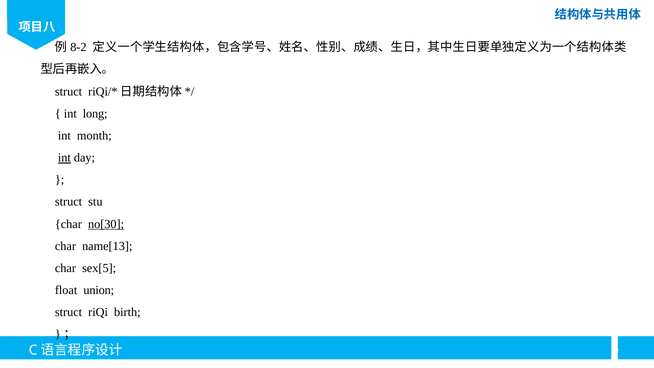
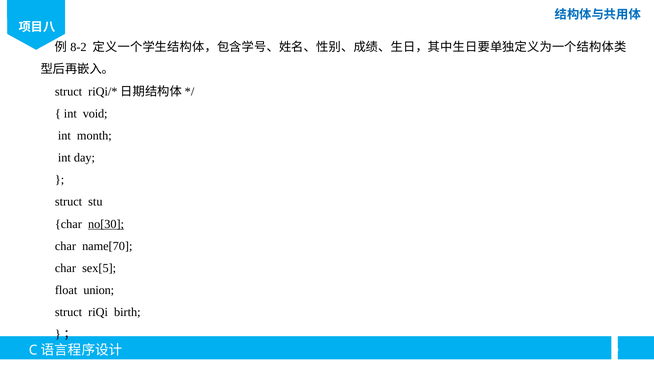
long: long -> void
int at (64, 158) underline: present -> none
name[13: name[13 -> name[70
